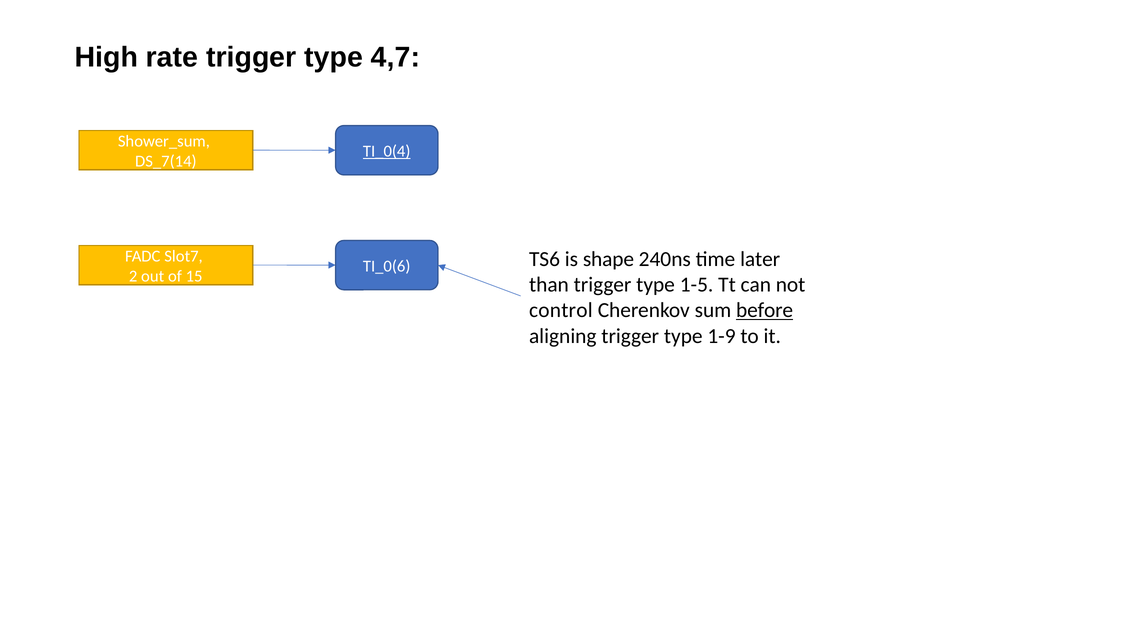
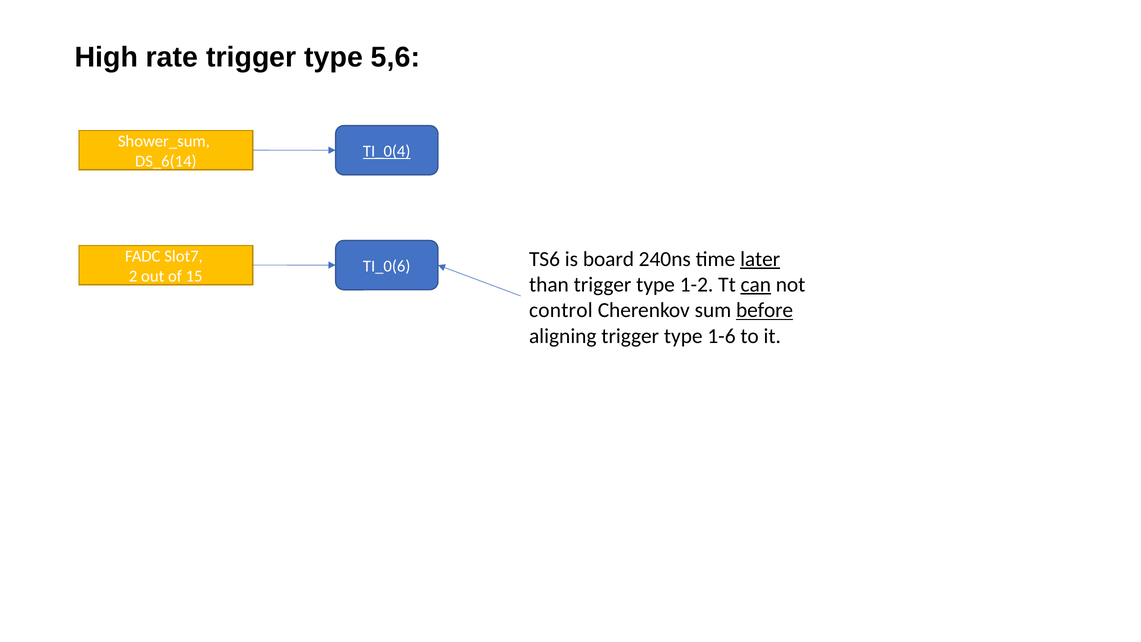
4,7: 4,7 -> 5,6
DS_7(14: DS_7(14 -> DS_6(14
shape: shape -> board
later underline: none -> present
1-5: 1-5 -> 1-2
can underline: none -> present
1-9: 1-9 -> 1-6
